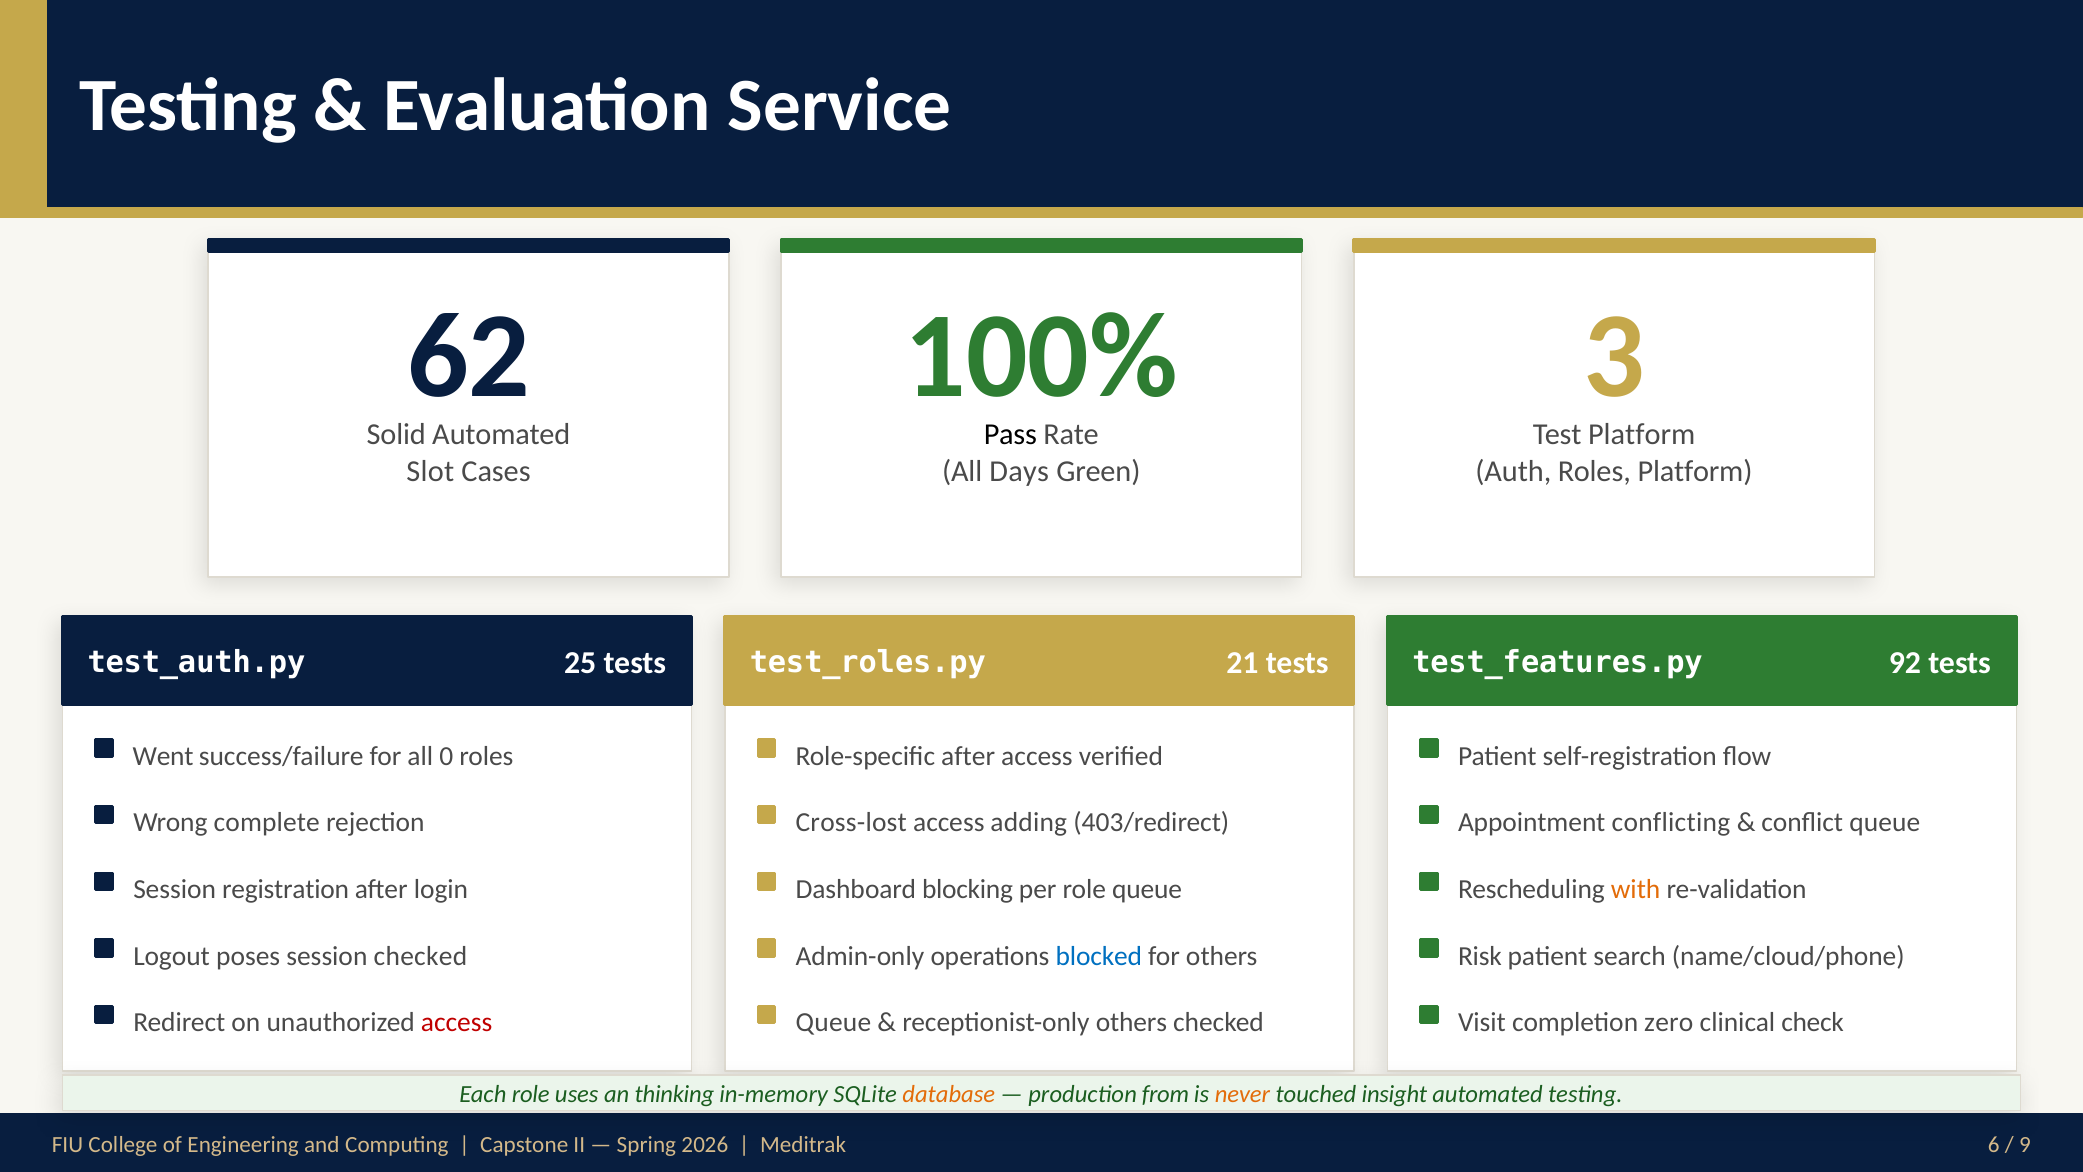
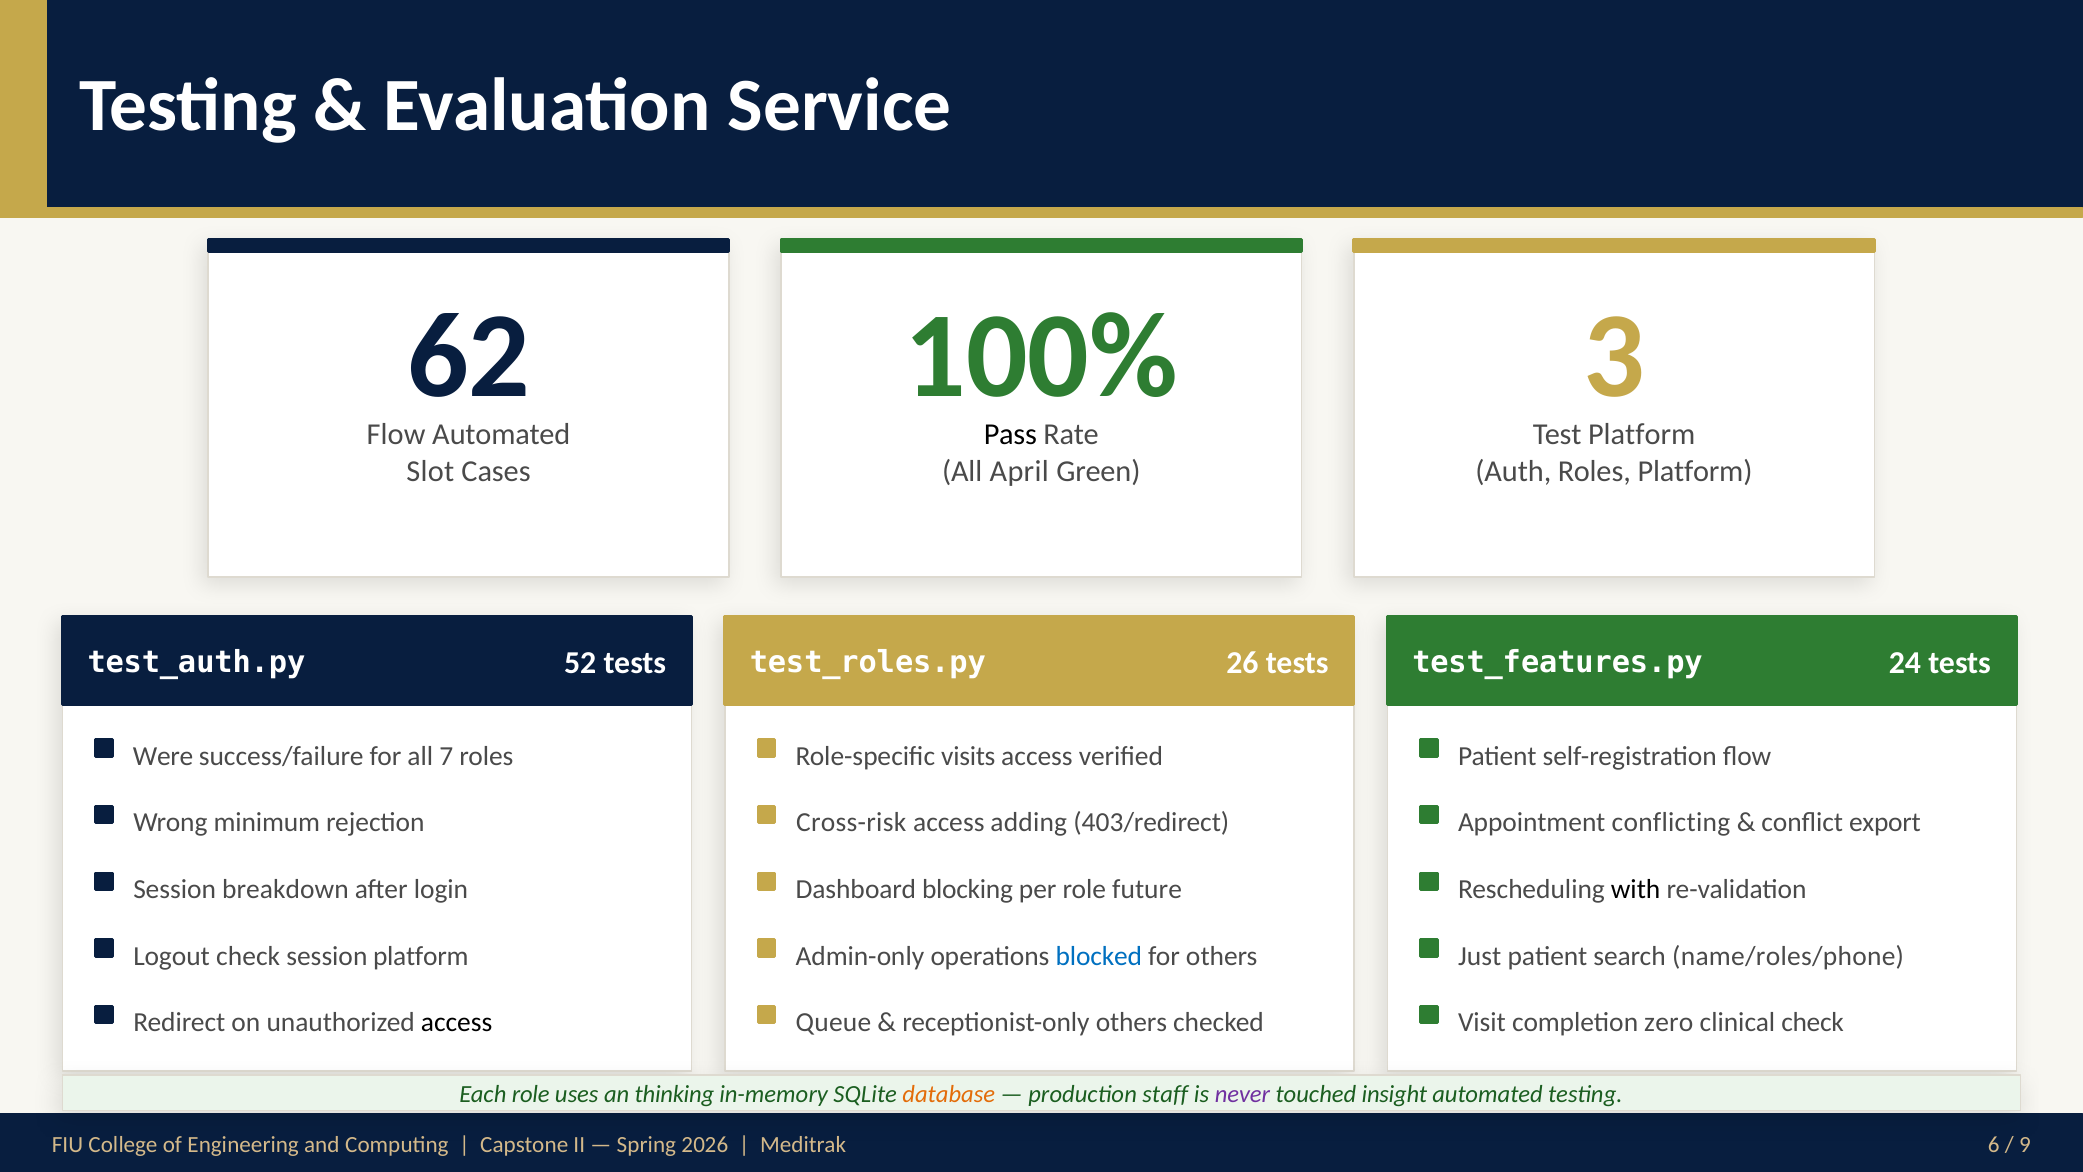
Solid at (396, 435): Solid -> Flow
Days: Days -> April
25: 25 -> 52
21: 21 -> 26
92: 92 -> 24
Went: Went -> Were
0: 0 -> 7
Role-specific after: after -> visits
complete: complete -> minimum
Cross-lost: Cross-lost -> Cross-risk
conflict queue: queue -> export
registration: registration -> breakdown
role queue: queue -> future
with colour: orange -> black
Logout poses: poses -> check
session checked: checked -> platform
Risk: Risk -> Just
name/cloud/phone: name/cloud/phone -> name/roles/phone
access at (457, 1023) colour: red -> black
from: from -> staff
never colour: orange -> purple
